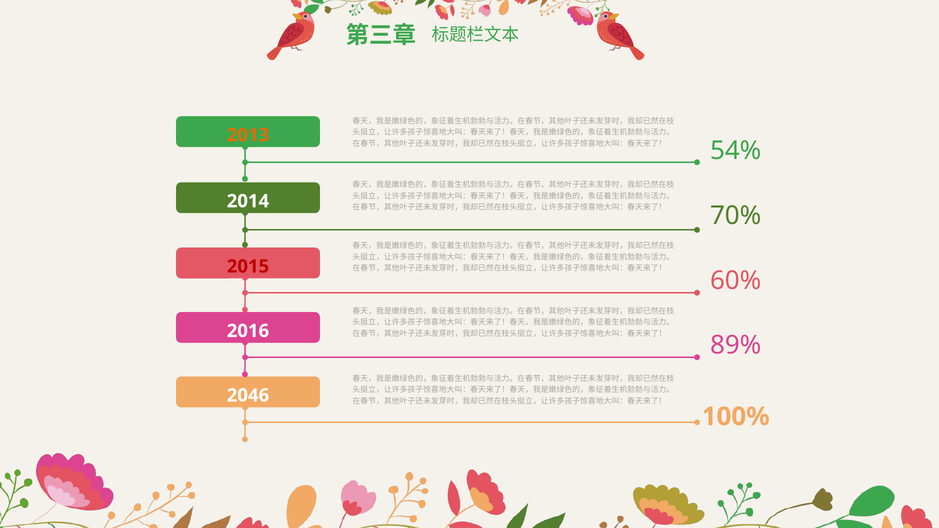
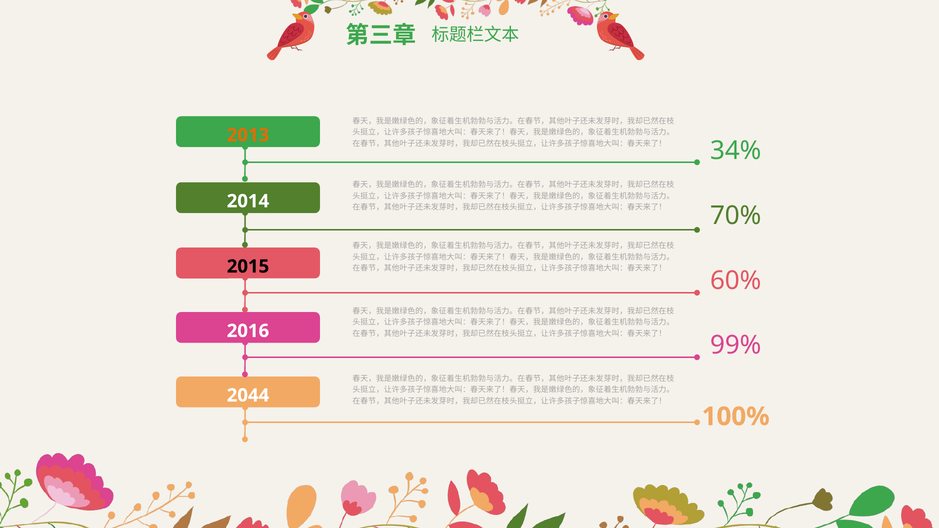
54%: 54% -> 34%
2015 colour: red -> black
89%: 89% -> 99%
2046: 2046 -> 2044
